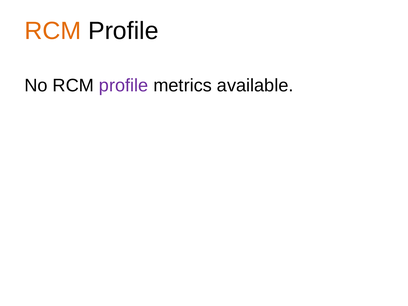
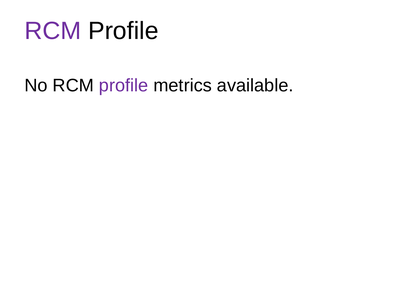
RCM at (53, 31) colour: orange -> purple
